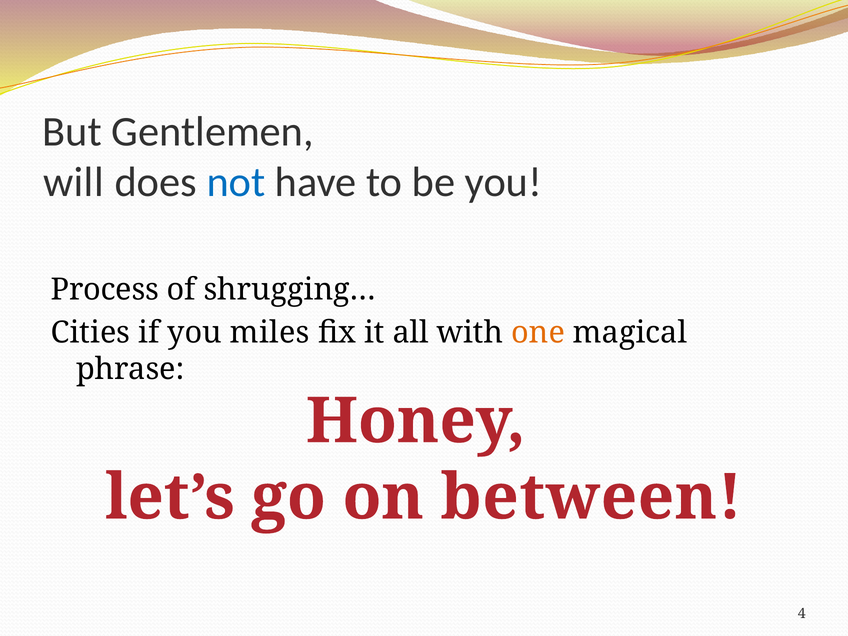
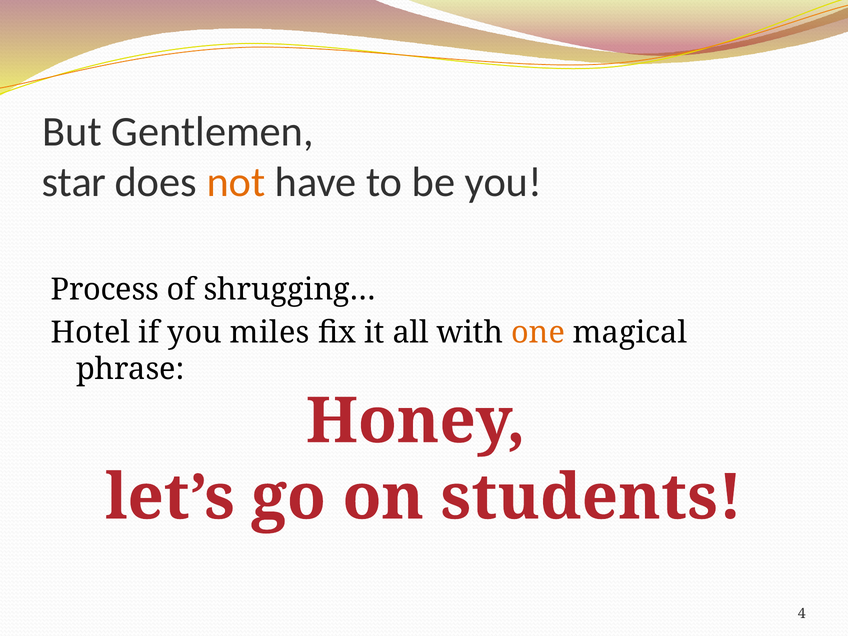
will: will -> star
not colour: blue -> orange
Cities: Cities -> Hotel
between: between -> students
